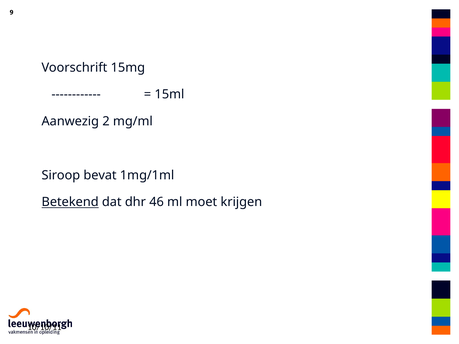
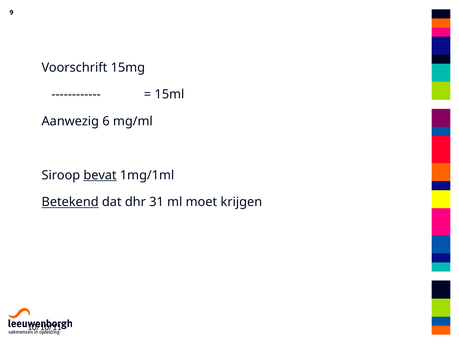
2: 2 -> 6
bevat underline: none -> present
46: 46 -> 31
